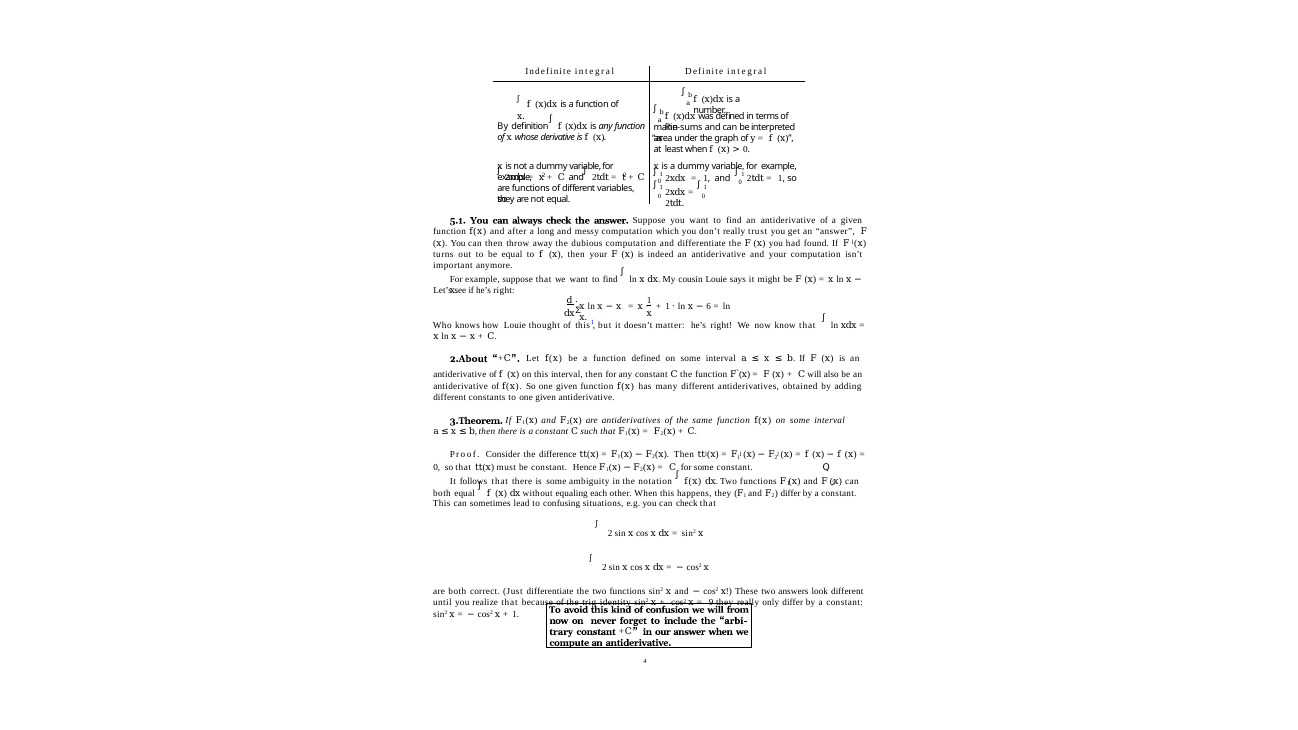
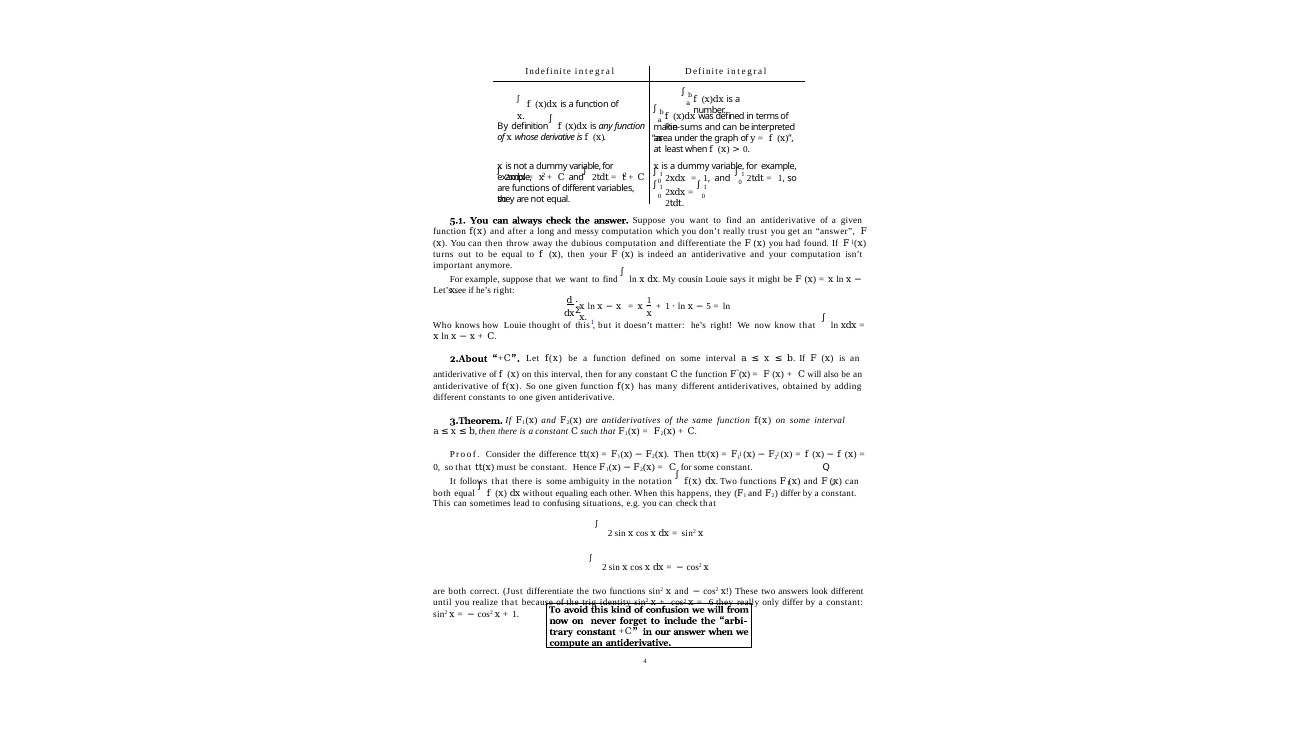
6: 6 -> 5
9: 9 -> 6
